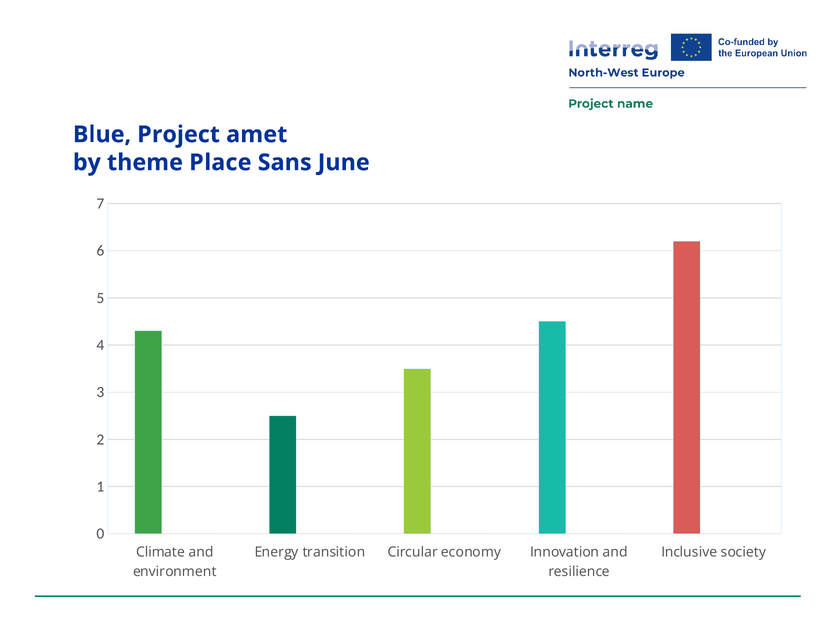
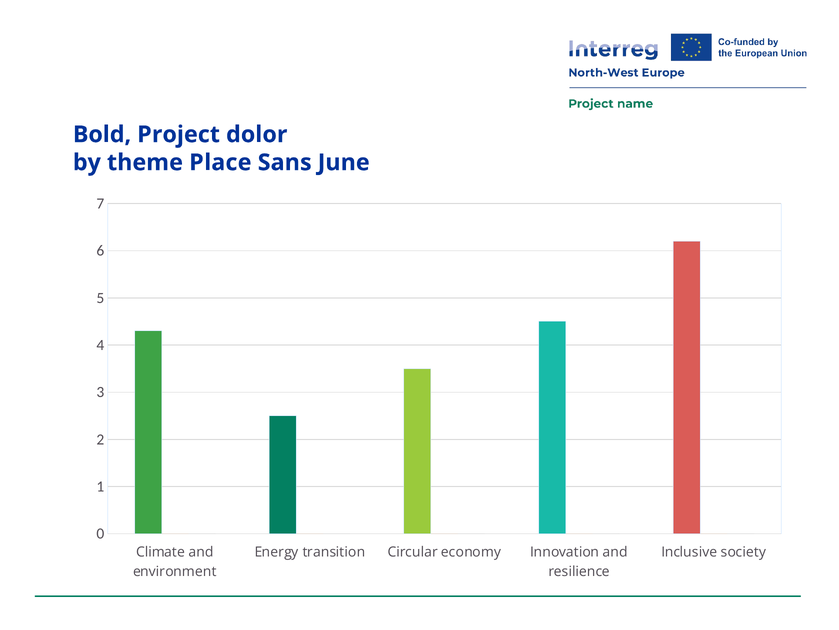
Blue: Blue -> Bold
amet: amet -> dolor
